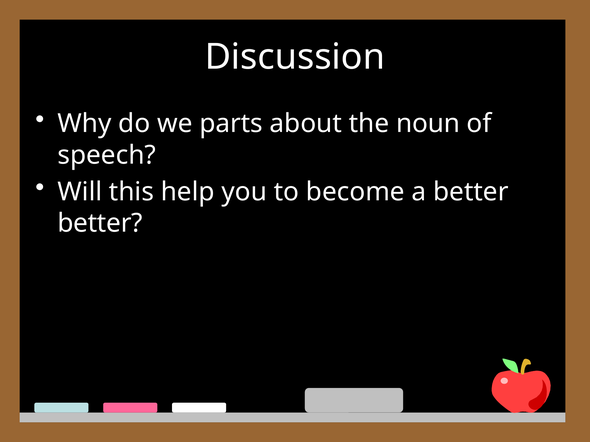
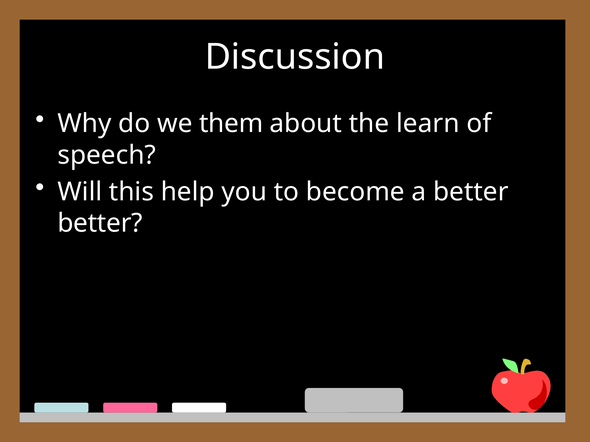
parts: parts -> them
noun: noun -> learn
